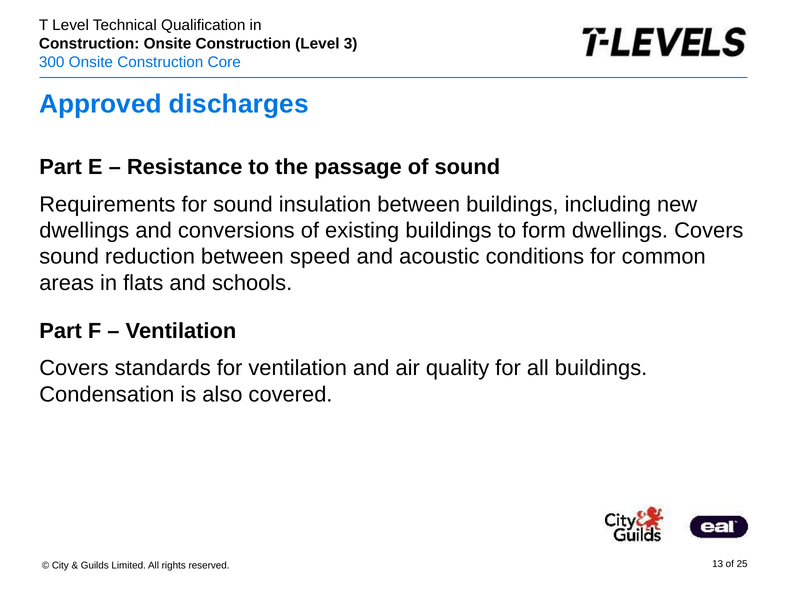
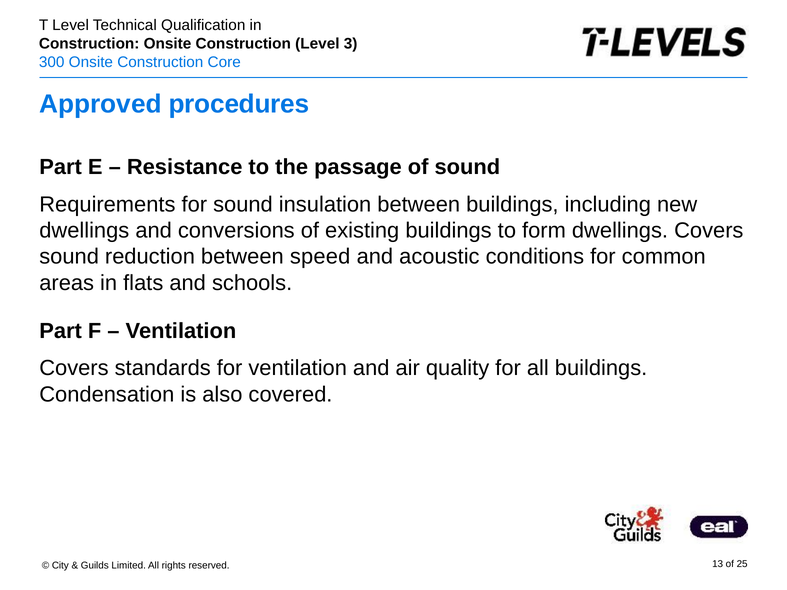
discharges: discharges -> procedures
